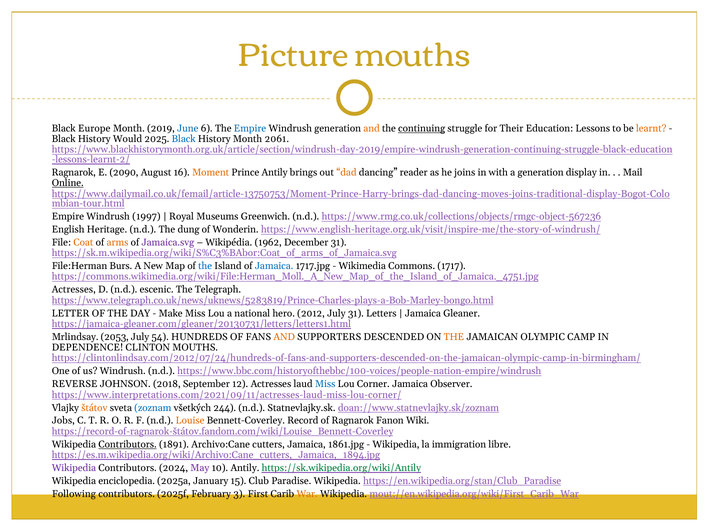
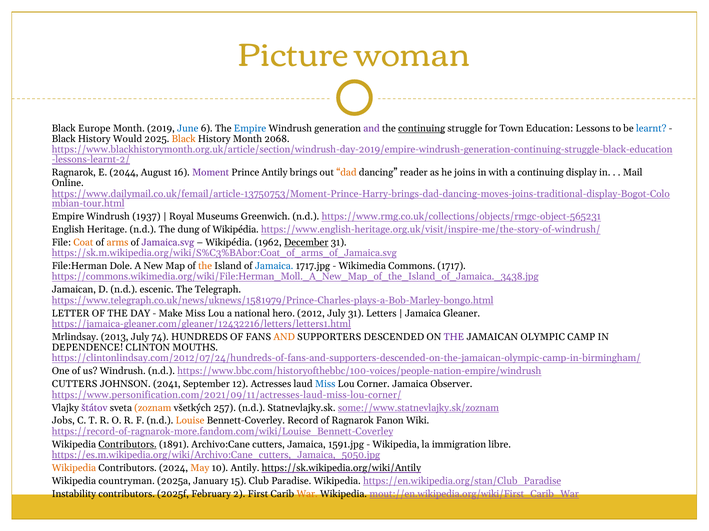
Picture mouths: mouths -> woman
and at (372, 129) colour: orange -> purple
Their: Their -> Town
learnt colour: orange -> blue
Black at (184, 139) colour: blue -> orange
2061: 2061 -> 2068
2090: 2090 -> 2044
Moment colour: orange -> purple
a generation: generation -> continuing
Online underline: present -> none
1997: 1997 -> 1937
https://www.rmg.co.uk/collections/objects/rmgc-object-567236: https://www.rmg.co.uk/collections/objects/rmgc-object-567236 -> https://www.rmg.co.uk/collections/objects/rmgc-object-565231
of Wonderin: Wonderin -> Wikipédia
December underline: none -> present
Burs: Burs -> Dole
the at (205, 266) colour: blue -> orange
https://commons.wikimedia.org/wiki/File:Herman_Moll._A_New_Map_of_the_Island_of_Jamaica._4751.jpg: https://commons.wikimedia.org/wiki/File:Herman_Moll._A_New_Map_of_the_Island_of_Jamaica._4751.jpg -> https://commons.wikimedia.org/wiki/File:Herman_Moll._A_New_Map_of_the_Island_of_Jamaica._3438.jpg
Actresses at (74, 290): Actresses -> Jamaican
https://www.telegraph.co.uk/news/uknews/5283819/Prince-Charles-plays-a-Bob-Marley-bongo.html: https://www.telegraph.co.uk/news/uknews/5283819/Prince-Charles-plays-a-Bob-Marley-bongo.html -> https://www.telegraph.co.uk/news/uknews/1581979/Prince-Charles-plays-a-Bob-Marley-bongo.html
https://jamaica-gleaner.com/gleaner/20130731/letters/letters1.html: https://jamaica-gleaner.com/gleaner/20130731/letters/letters1.html -> https://jamaica-gleaner.com/gleaner/12432216/letters/letters1.html
2053: 2053 -> 2013
54: 54 -> 74
THE at (454, 337) colour: orange -> purple
REVERSE at (75, 385): REVERSE -> CUTTERS
2018: 2018 -> 2041
https://www.interpretations.com/2021/09/11/actresses-laud-miss-lou-corner/: https://www.interpretations.com/2021/09/11/actresses-laud-miss-lou-corner/ -> https://www.personification.com/2021/09/11/actresses-laud-miss-lou-corner/
štátov colour: orange -> purple
zoznam colour: blue -> orange
244: 244 -> 257
doan://www.statnevlajky.sk/zoznam: doan://www.statnevlajky.sk/zoznam -> some://www.statnevlajky.sk/zoznam
https://record-of-ragnarok-štátov.fandom.com/wiki/Louise_Bennett-Coverley: https://record-of-ragnarok-štátov.fandom.com/wiki/Louise_Bennett-Coverley -> https://record-of-ragnarok-more.fandom.com/wiki/Louise_Bennett-Coverley
1861.jpg: 1861.jpg -> 1591.jpg
https://es.m.wikipedia.org/wiki/Archivo:Cane_cutters,_Jamaica,_1894.jpg: https://es.m.wikipedia.org/wiki/Archivo:Cane_cutters,_Jamaica,_1894.jpg -> https://es.m.wikipedia.org/wiki/Archivo:Cane_cutters,_Jamaica,_5050.jpg
Wikipedia at (74, 469) colour: purple -> orange
May colour: purple -> orange
https://sk.wikipedia.org/wiki/Antily colour: green -> black
enciclopedia: enciclopedia -> countryman
Following: Following -> Instability
3: 3 -> 2
